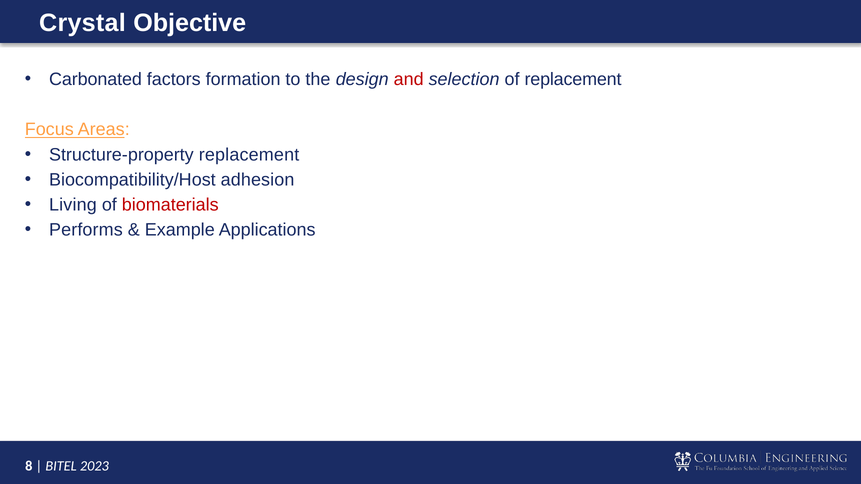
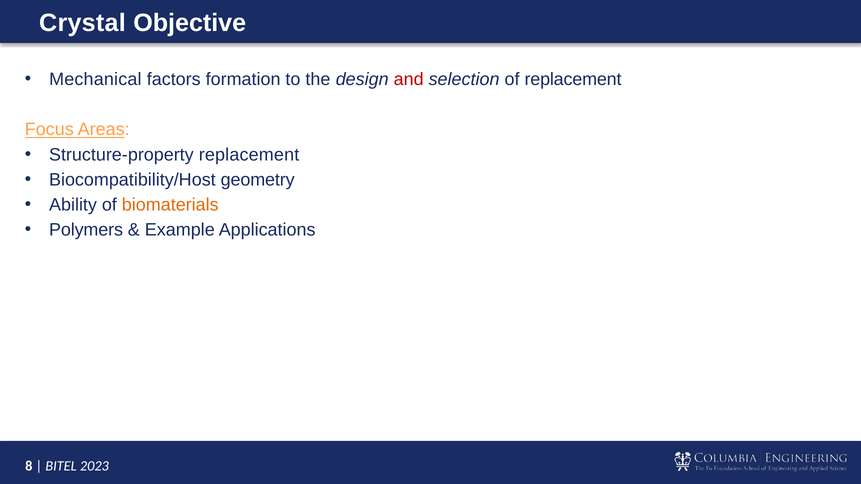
Carbonated: Carbonated -> Mechanical
adhesion: adhesion -> geometry
Living: Living -> Ability
biomaterials colour: red -> orange
Performs: Performs -> Polymers
